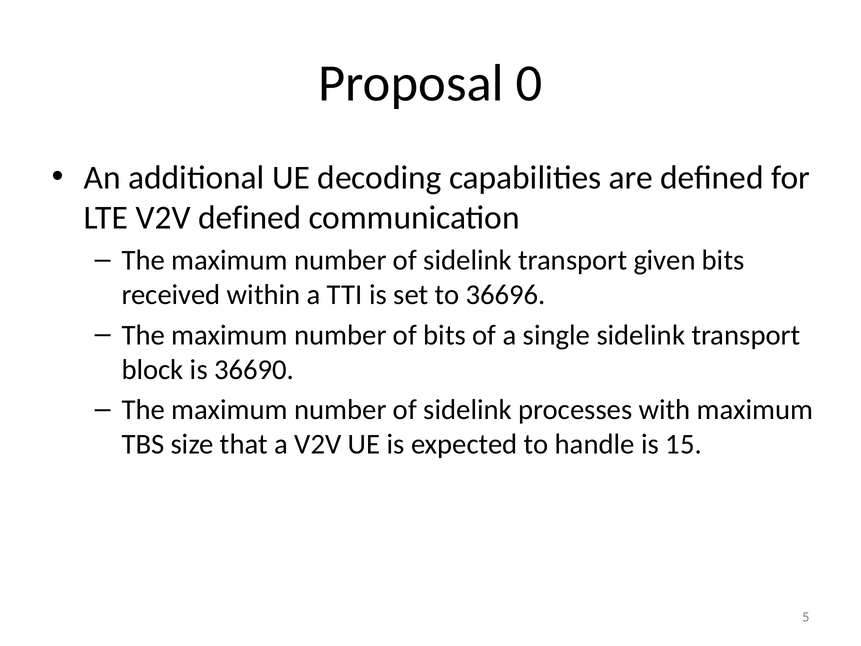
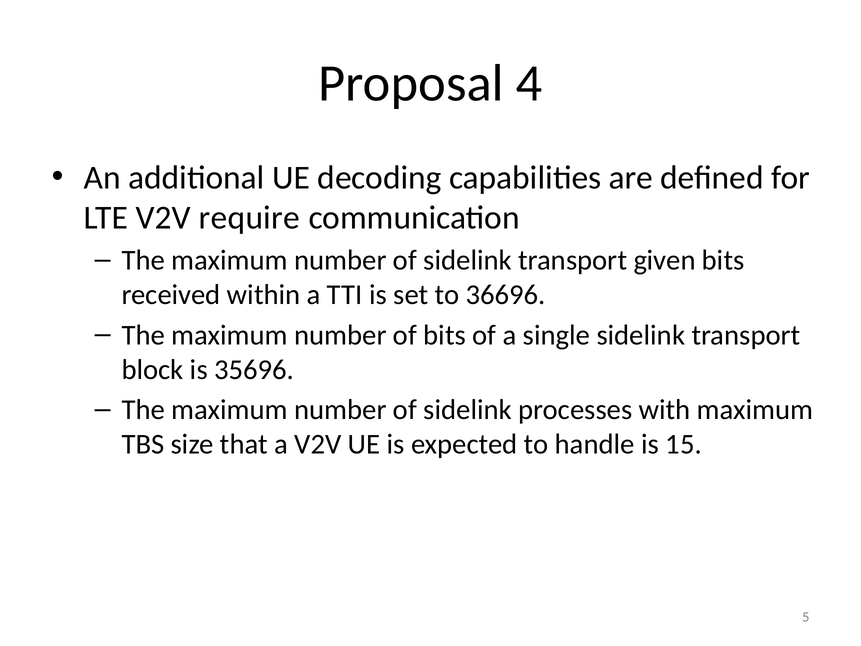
0: 0 -> 4
V2V defined: defined -> require
36690: 36690 -> 35696
